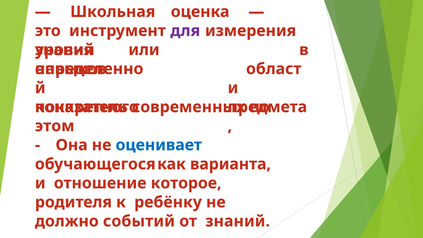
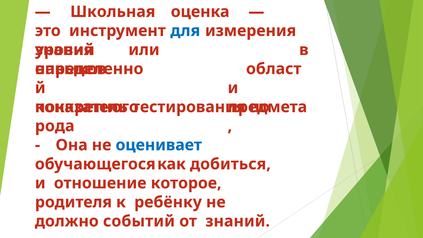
для colour: purple -> blue
современных: современных -> тестирования
этом: этом -> рода
варианта: варианта -> добиться
